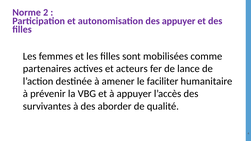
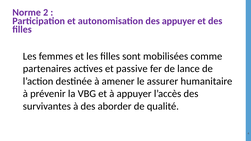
acteurs: acteurs -> passive
faciliter: faciliter -> assurer
